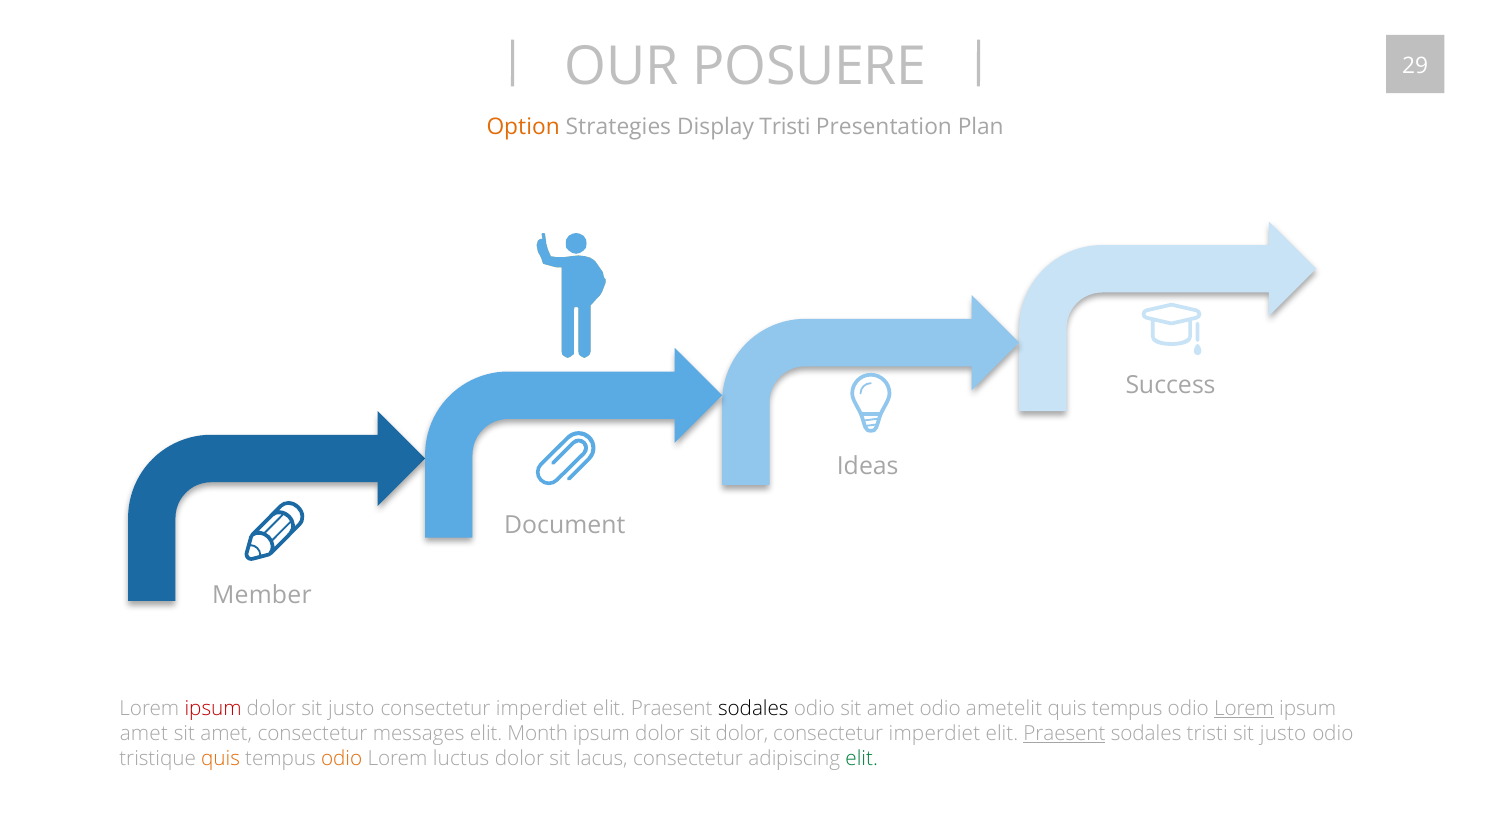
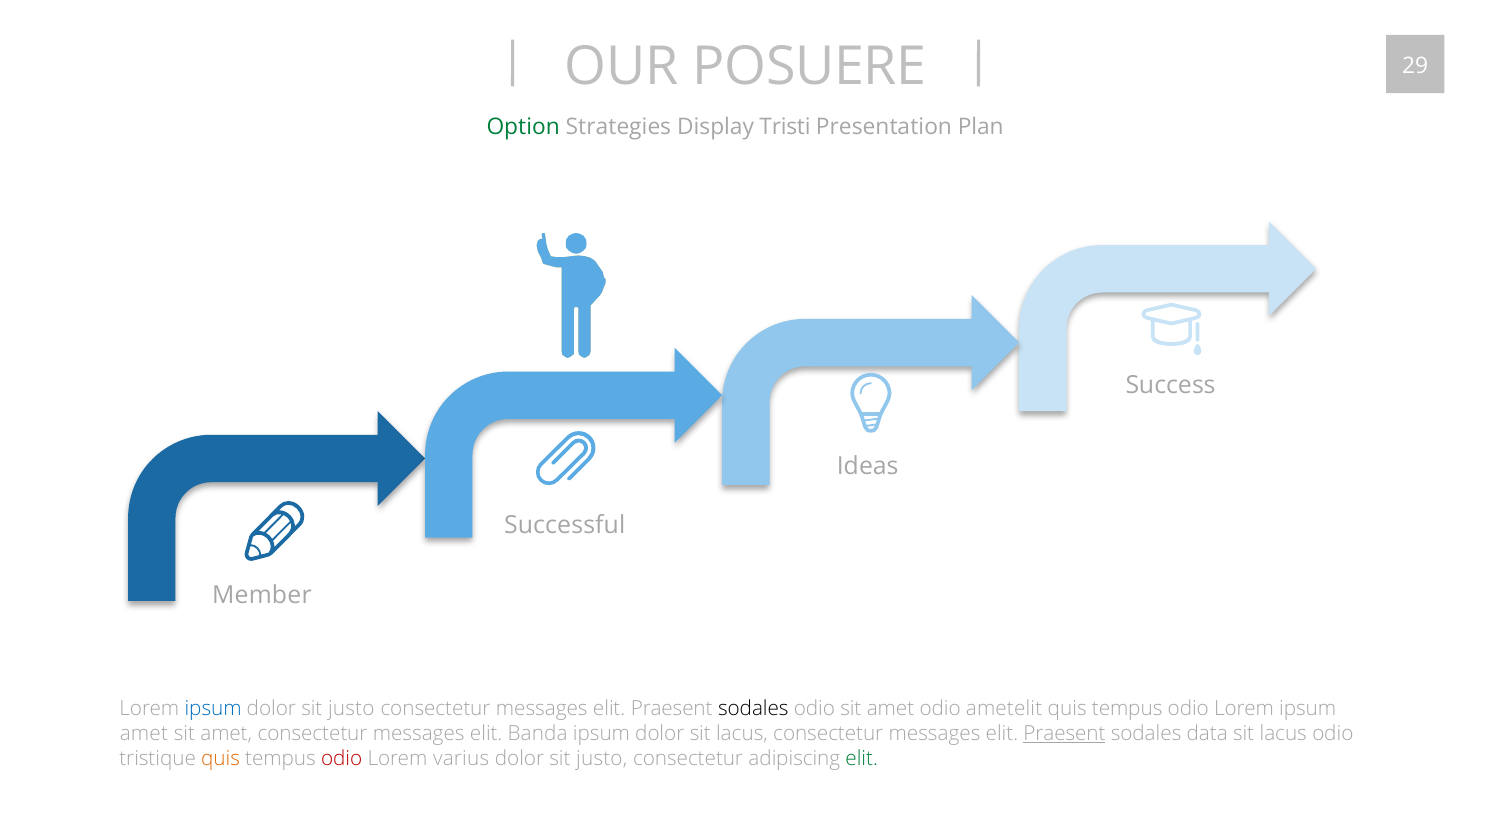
Option colour: orange -> green
Document: Document -> Successful
ipsum at (213, 708) colour: red -> blue
imperdiet at (542, 708): imperdiet -> messages
Lorem at (1244, 708) underline: present -> none
Month: Month -> Banda
dolor sit dolor: dolor -> lacus
imperdiet at (934, 733): imperdiet -> messages
sodales tristi: tristi -> data
justo at (1283, 733): justo -> lacus
odio at (342, 758) colour: orange -> red
luctus: luctus -> varius
lacus at (602, 758): lacus -> justo
